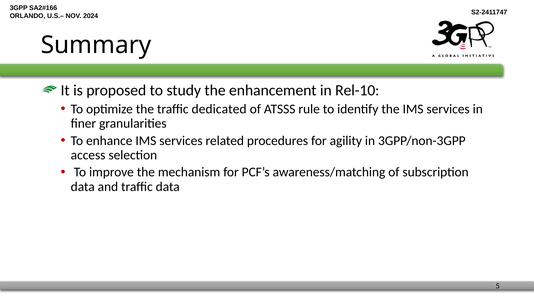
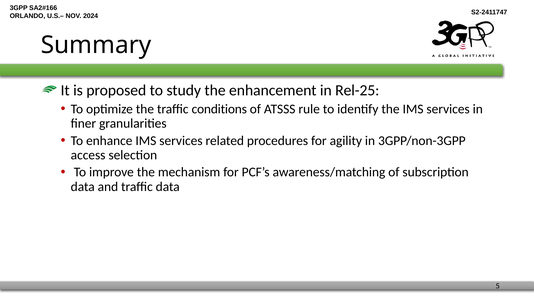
Rel-10: Rel-10 -> Rel-25
dedicated: dedicated -> conditions
